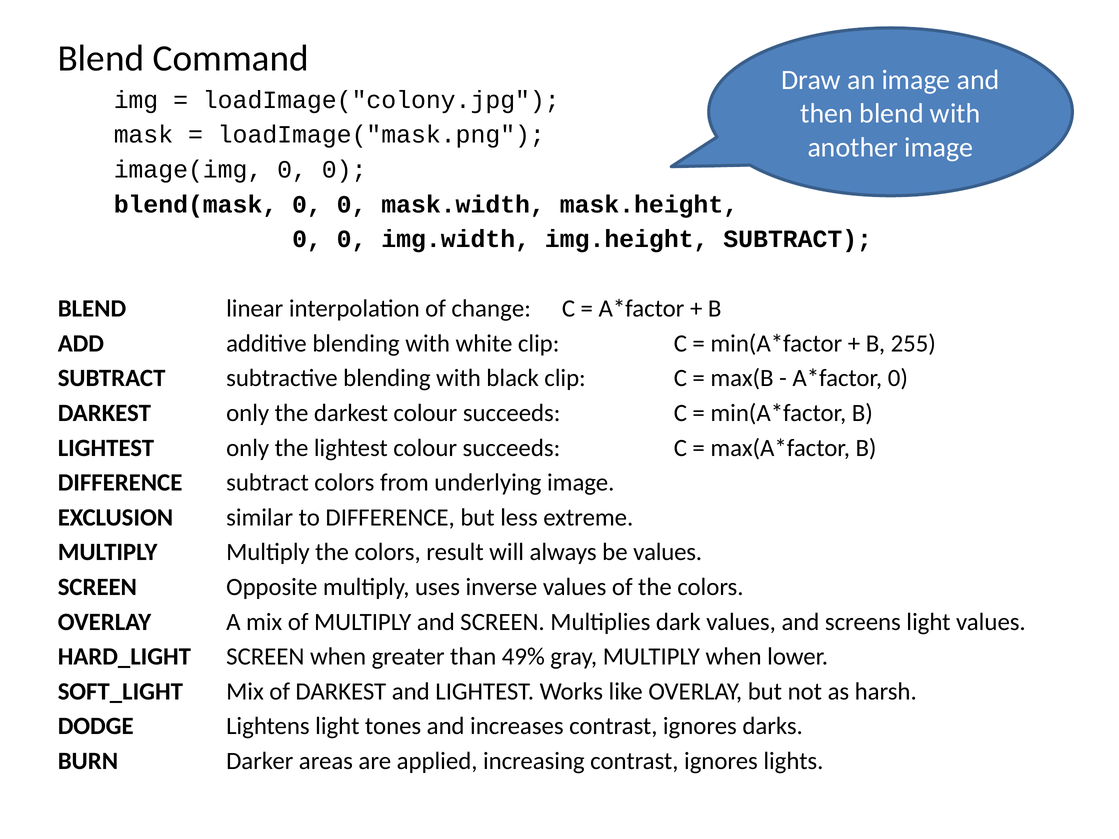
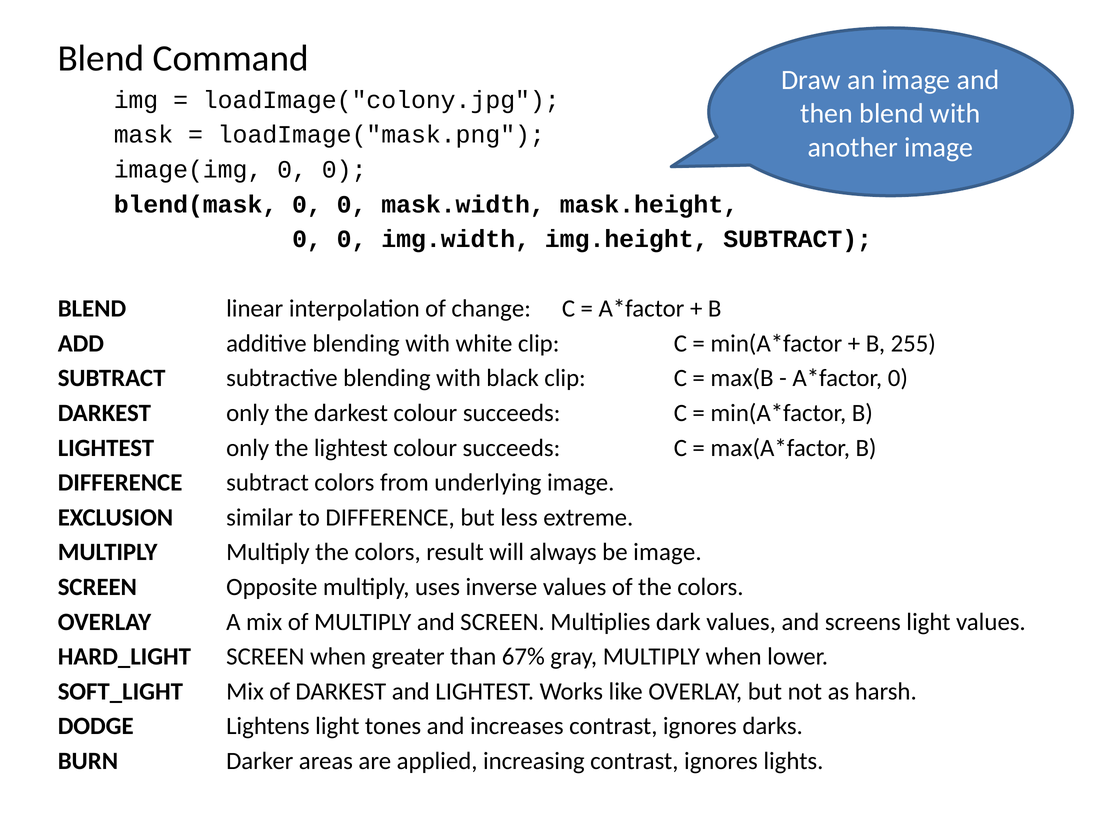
be values: values -> image
49%: 49% -> 67%
